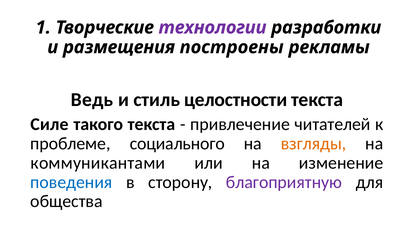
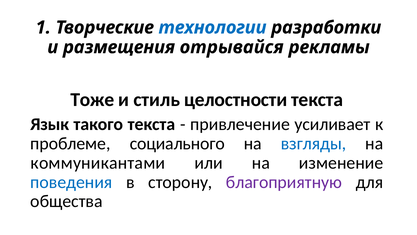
технологии colour: purple -> blue
построены: построены -> отрывайся
Ведь: Ведь -> Тоже
Силе: Силе -> Язык
читателей: читателей -> усиливает
взгляды colour: orange -> blue
